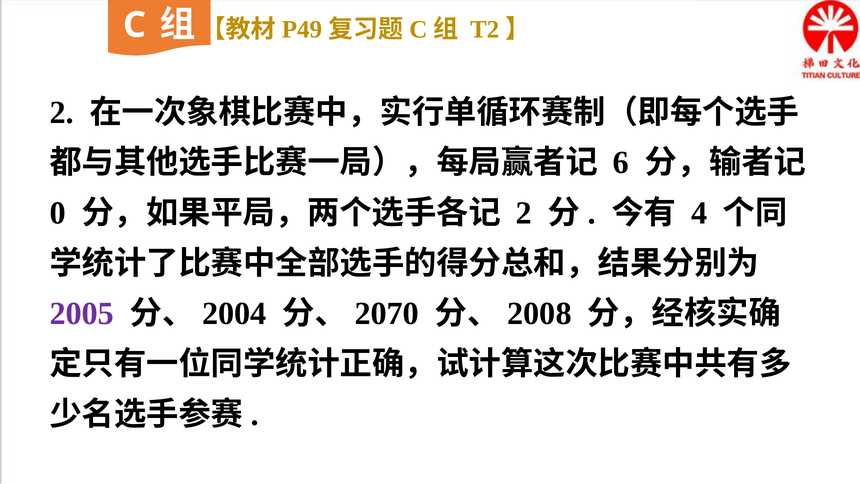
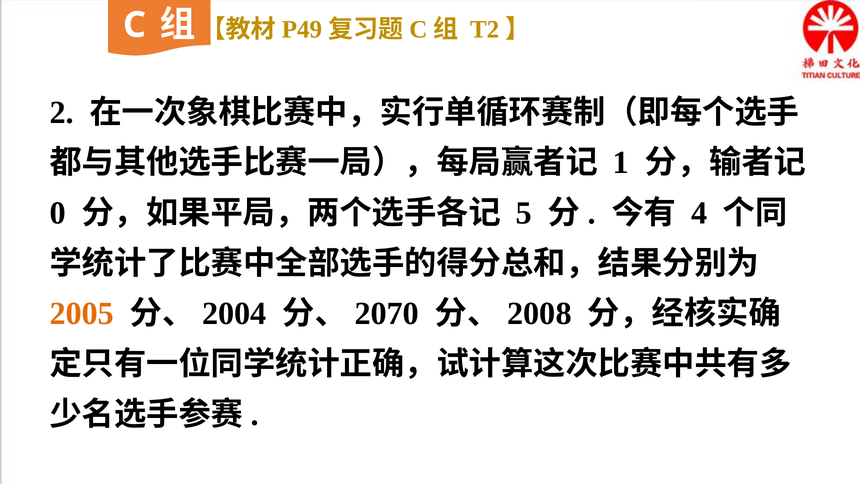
6: 6 -> 1
2 at (524, 213): 2 -> 5
2005 colour: purple -> orange
